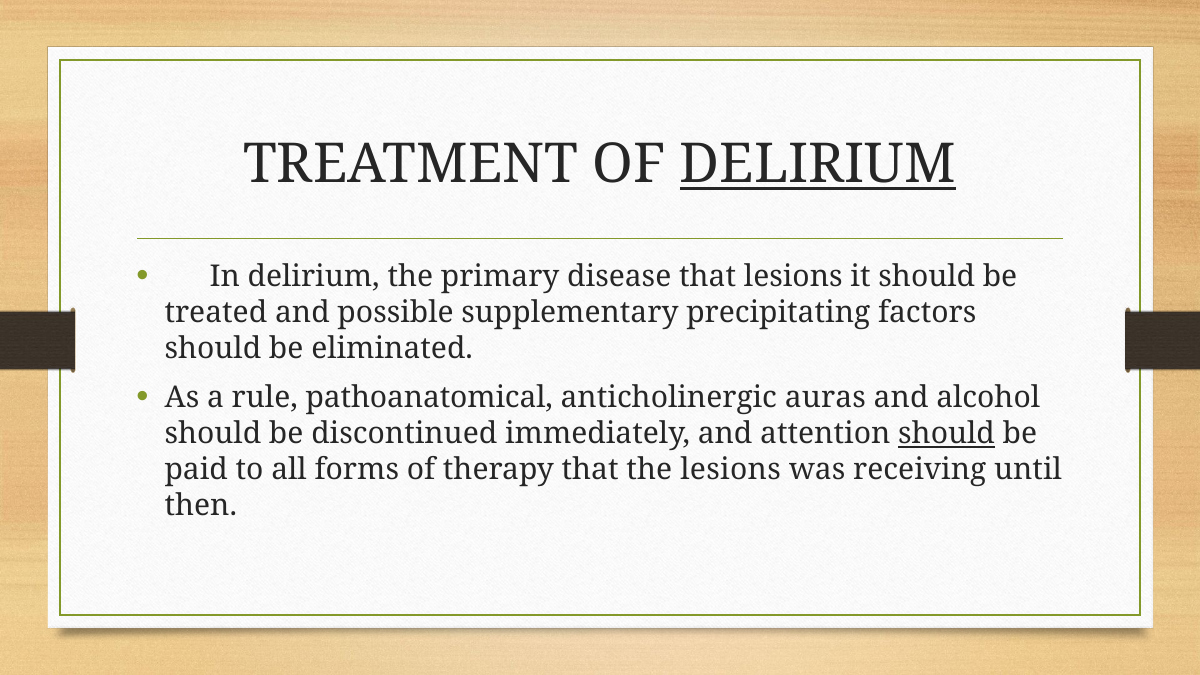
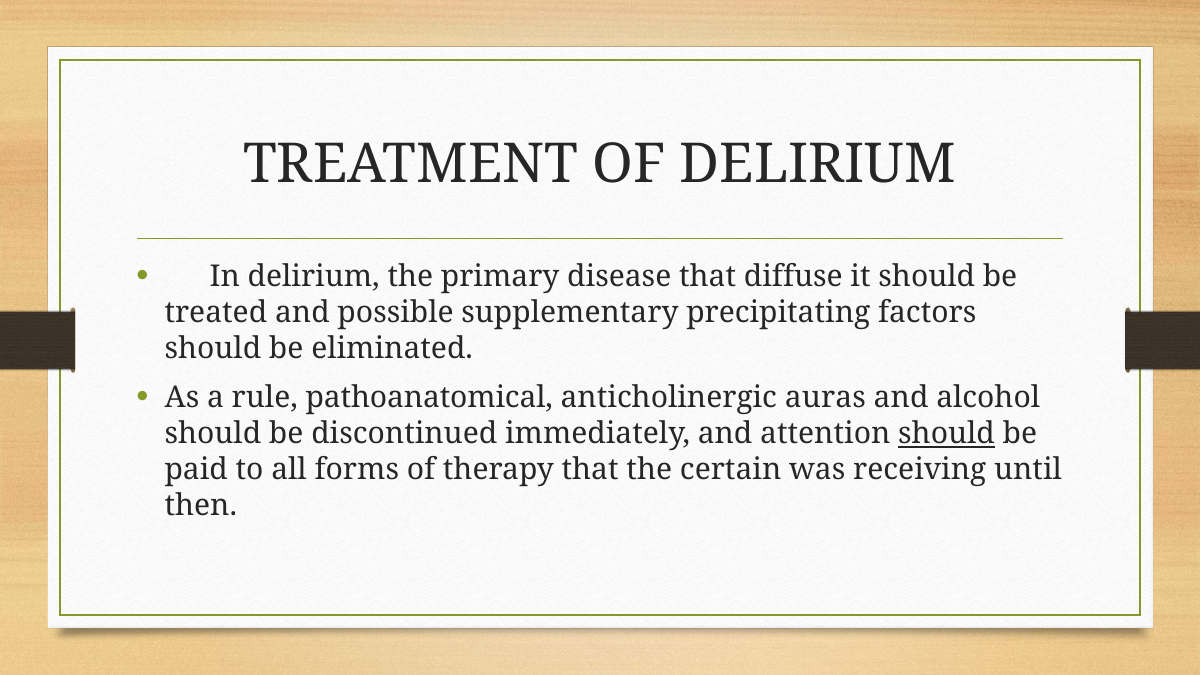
DELIRIUM at (818, 165) underline: present -> none
that lesions: lesions -> diffuse
the lesions: lesions -> certain
